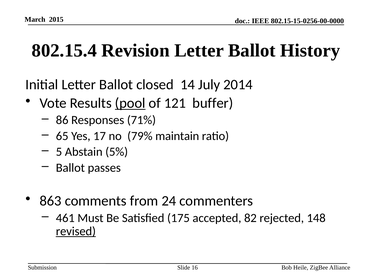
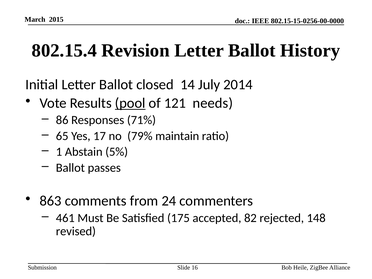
buffer: buffer -> needs
5: 5 -> 1
revised underline: present -> none
